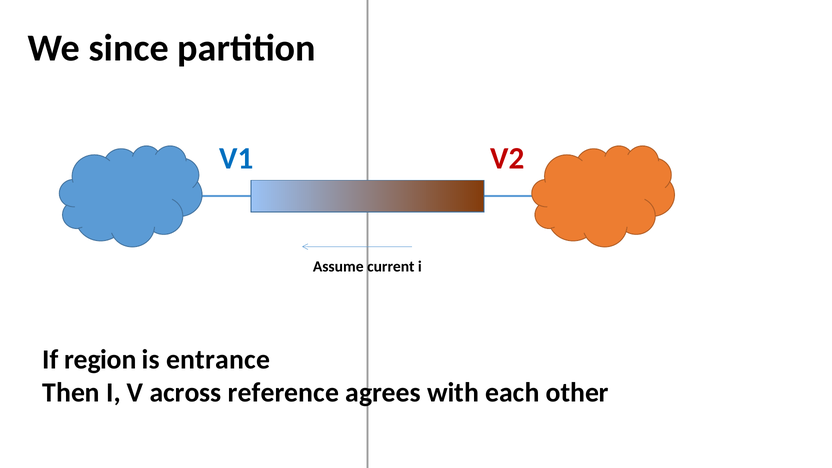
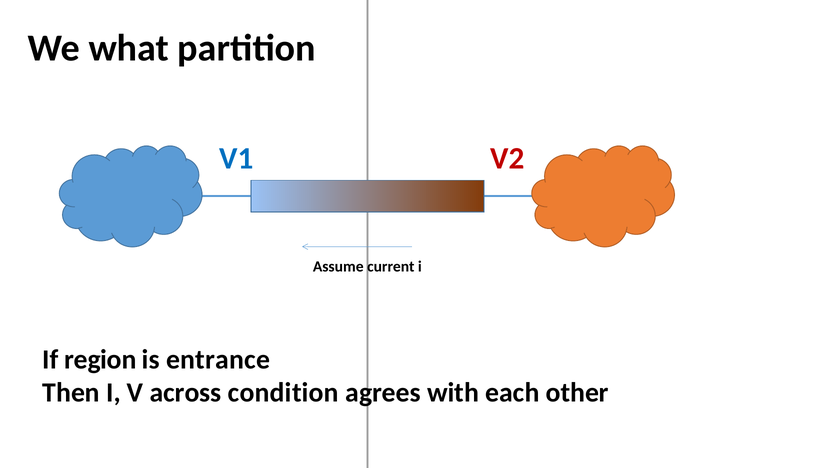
since: since -> what
reference: reference -> condition
